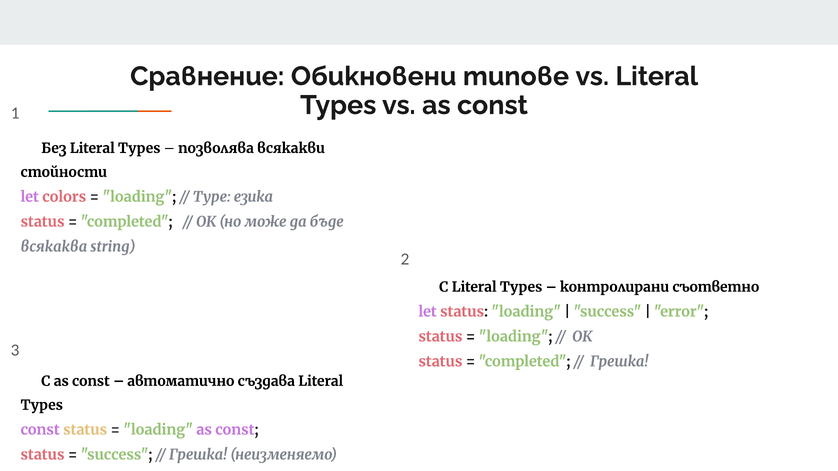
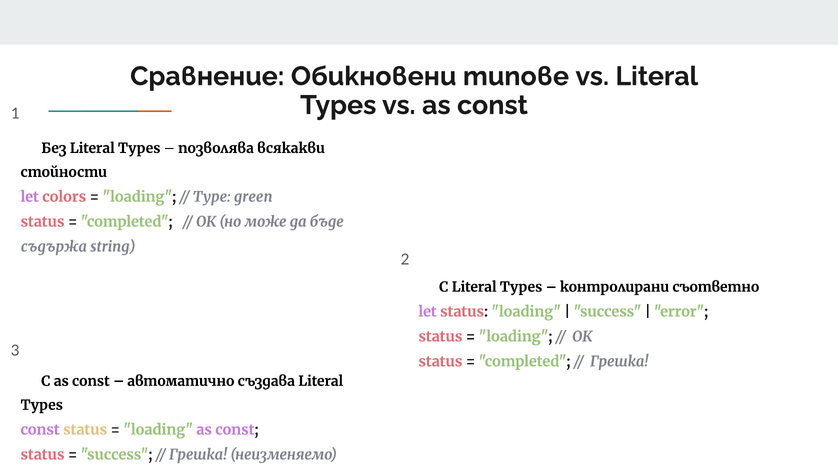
езика: езика -> green
всякаква: всякаква -> съдържа
